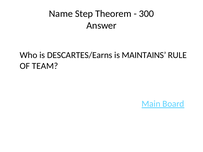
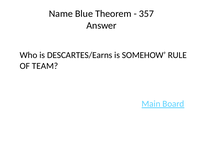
Step: Step -> Blue
300: 300 -> 357
MAINTAINS: MAINTAINS -> SOMEHOW
